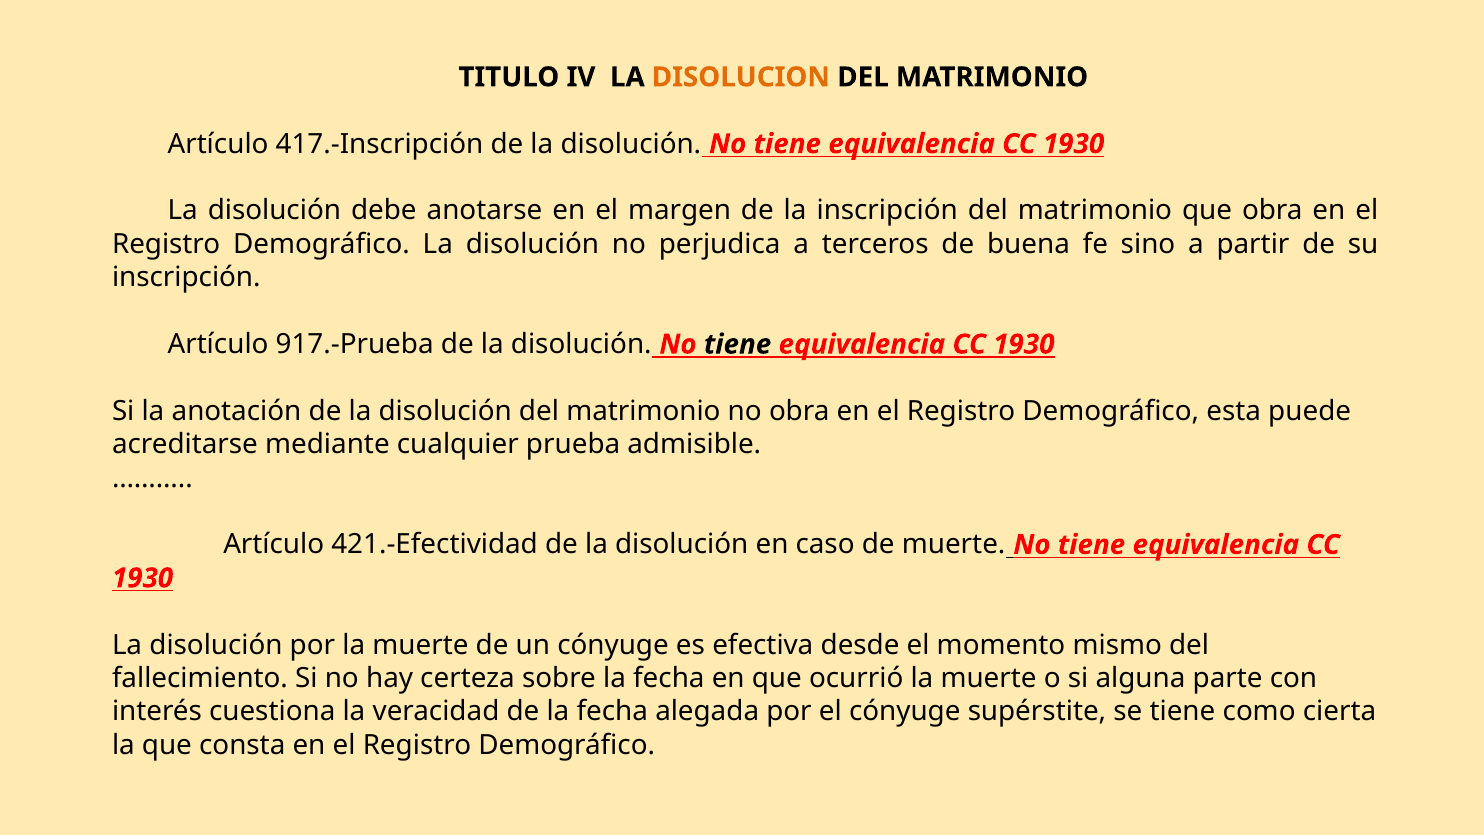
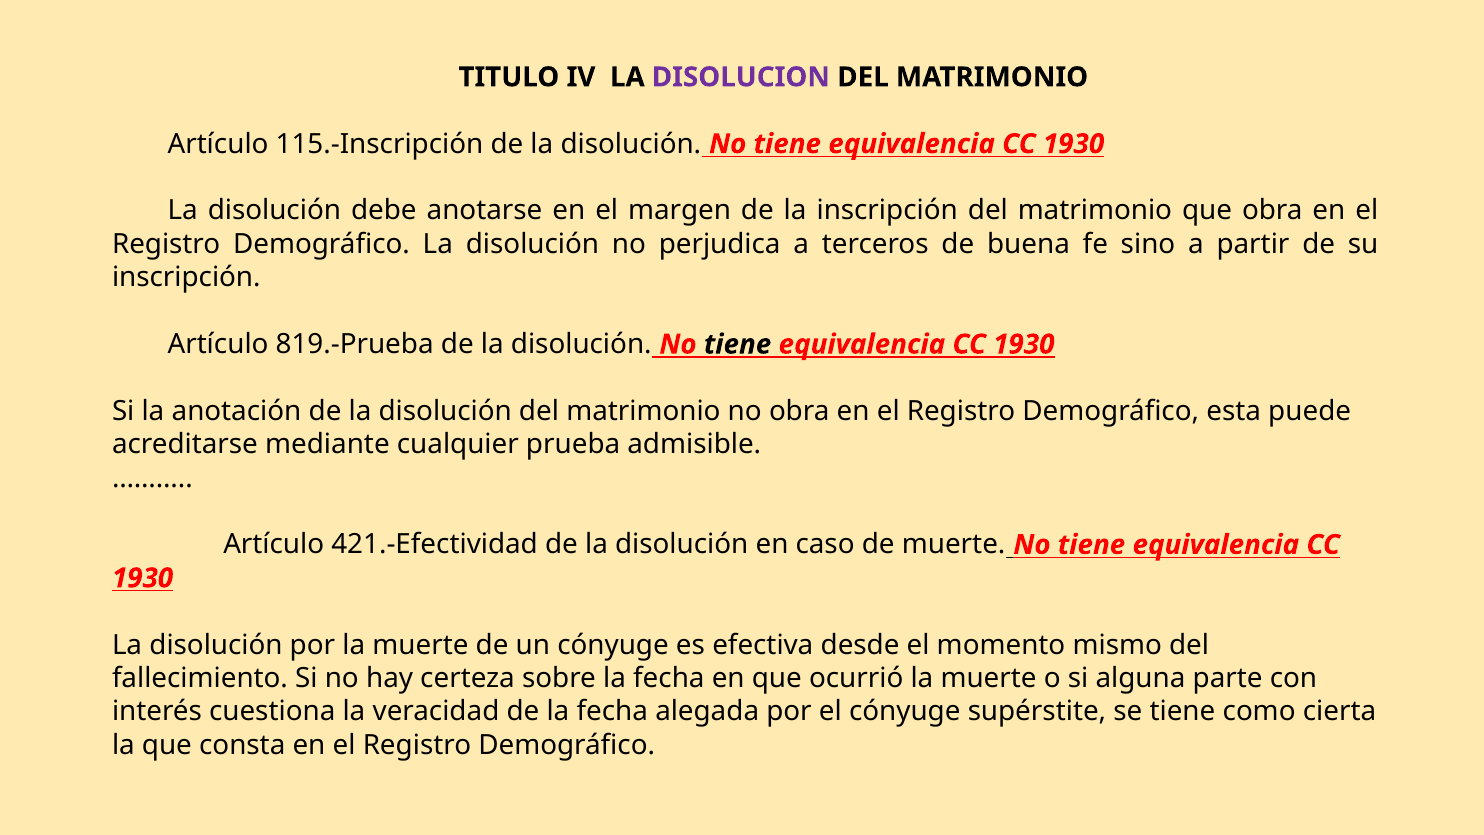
DISOLUCION colour: orange -> purple
417.-Inscripción: 417.-Inscripción -> 115.-Inscripción
917.-Prueba: 917.-Prueba -> 819.-Prueba
